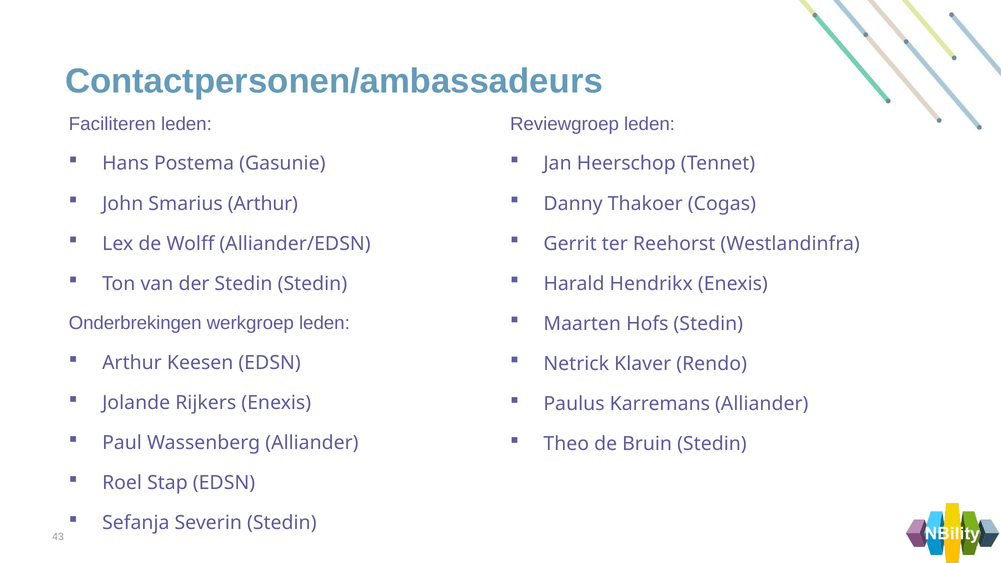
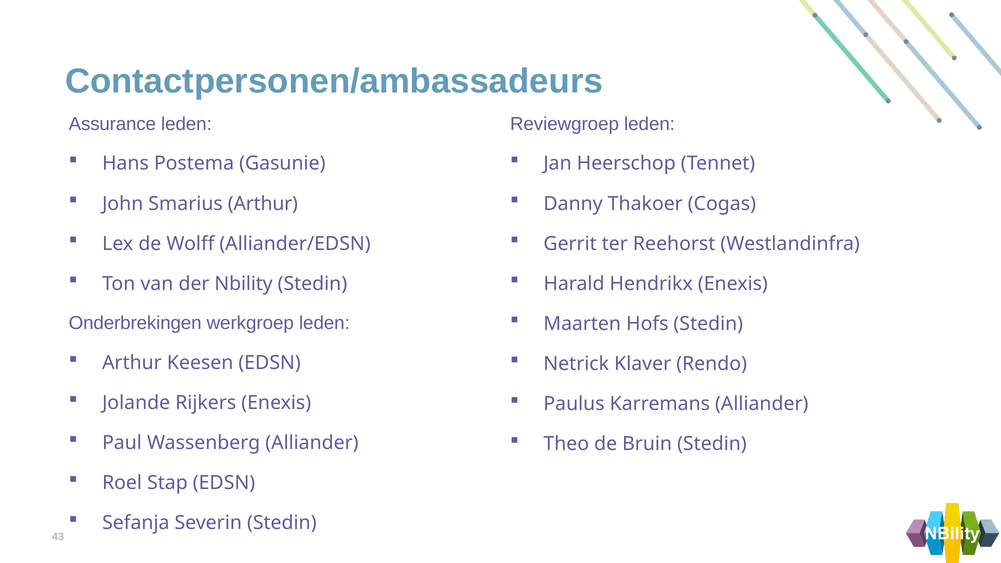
Faciliteren: Faciliteren -> Assurance
der Stedin: Stedin -> Nbility
